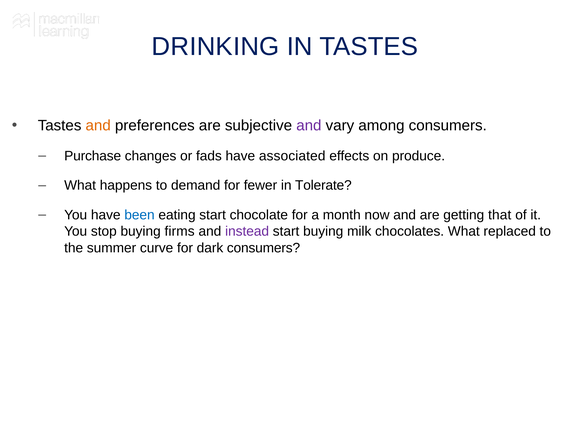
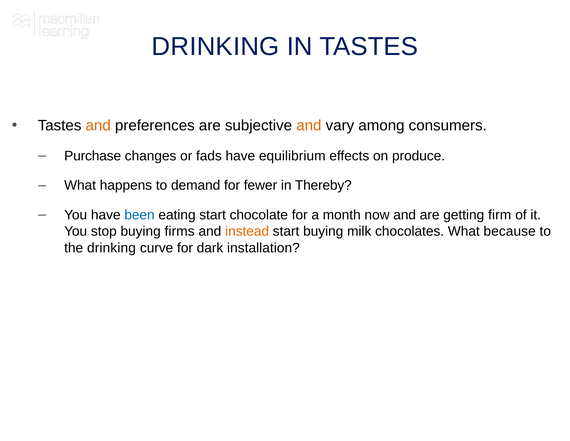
and at (309, 125) colour: purple -> orange
associated: associated -> equilibrium
Tolerate: Tolerate -> Thereby
that: that -> firm
instead colour: purple -> orange
replaced: replaced -> because
the summer: summer -> drinking
dark consumers: consumers -> installation
